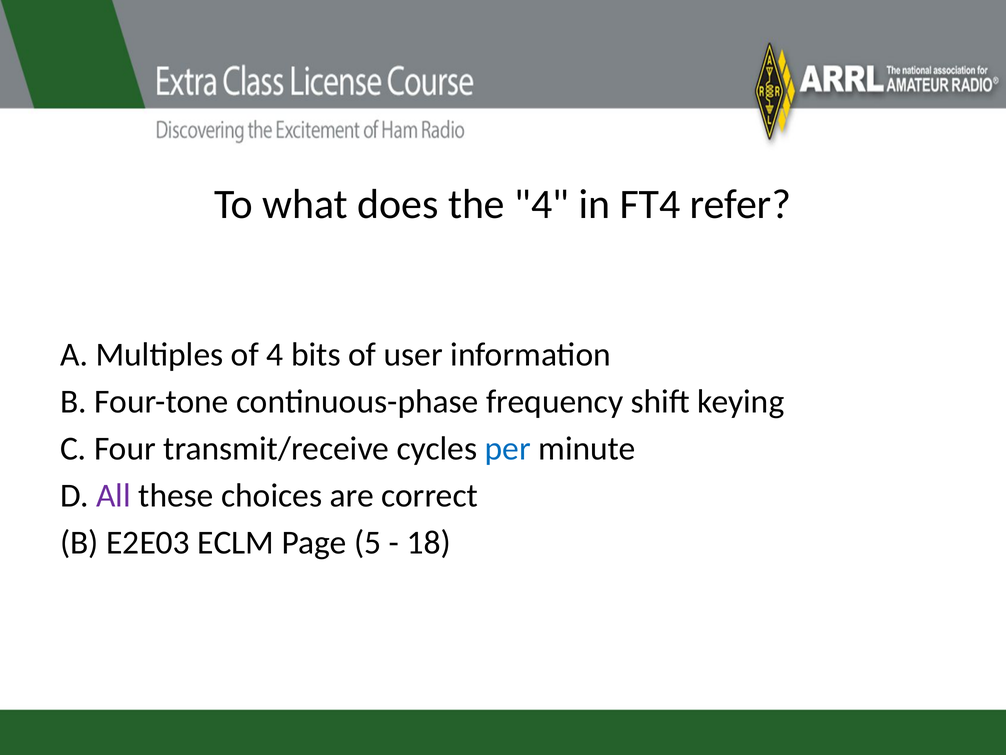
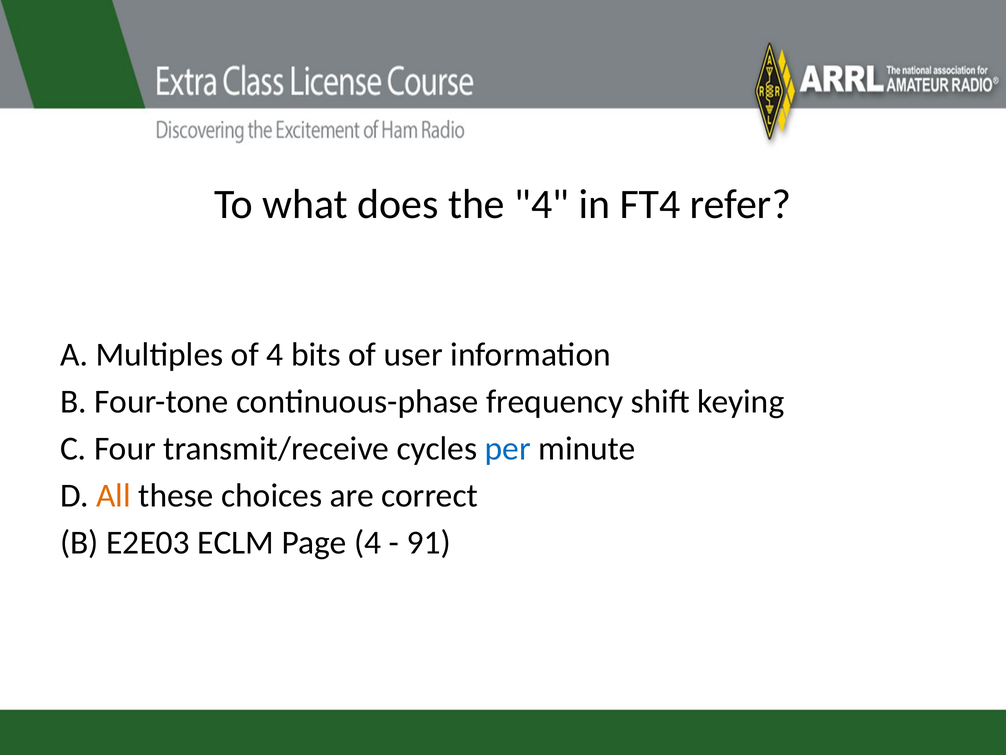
All colour: purple -> orange
Page 5: 5 -> 4
18: 18 -> 91
